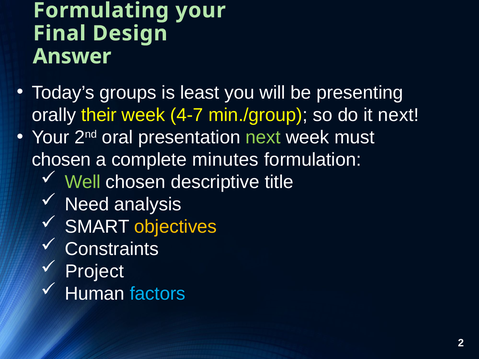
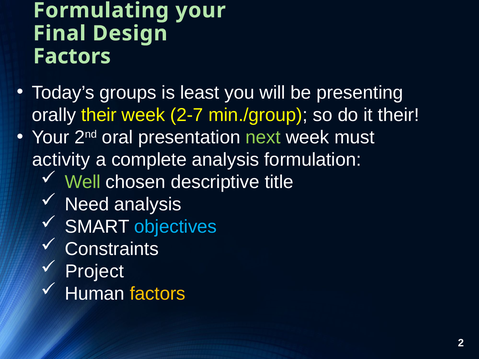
Answer at (72, 56): Answer -> Factors
4-7: 4-7 -> 2-7
it next: next -> their
chosen at (61, 160): chosen -> activity
complete minutes: minutes -> analysis
objectives colour: yellow -> light blue
factors at (158, 294) colour: light blue -> yellow
